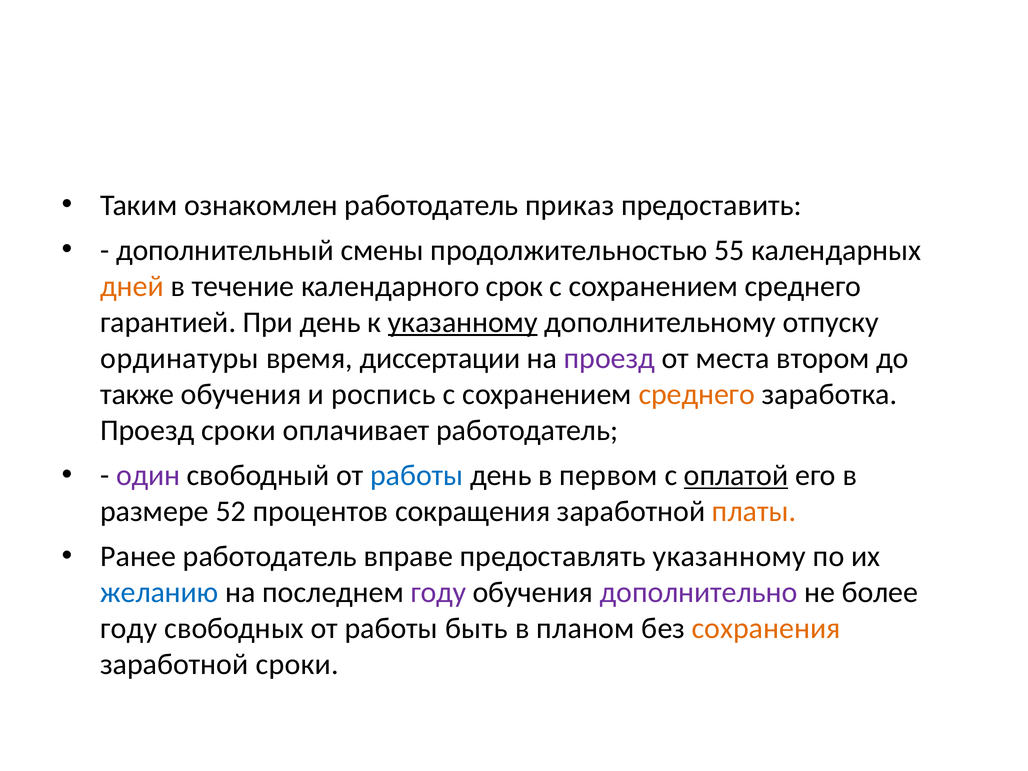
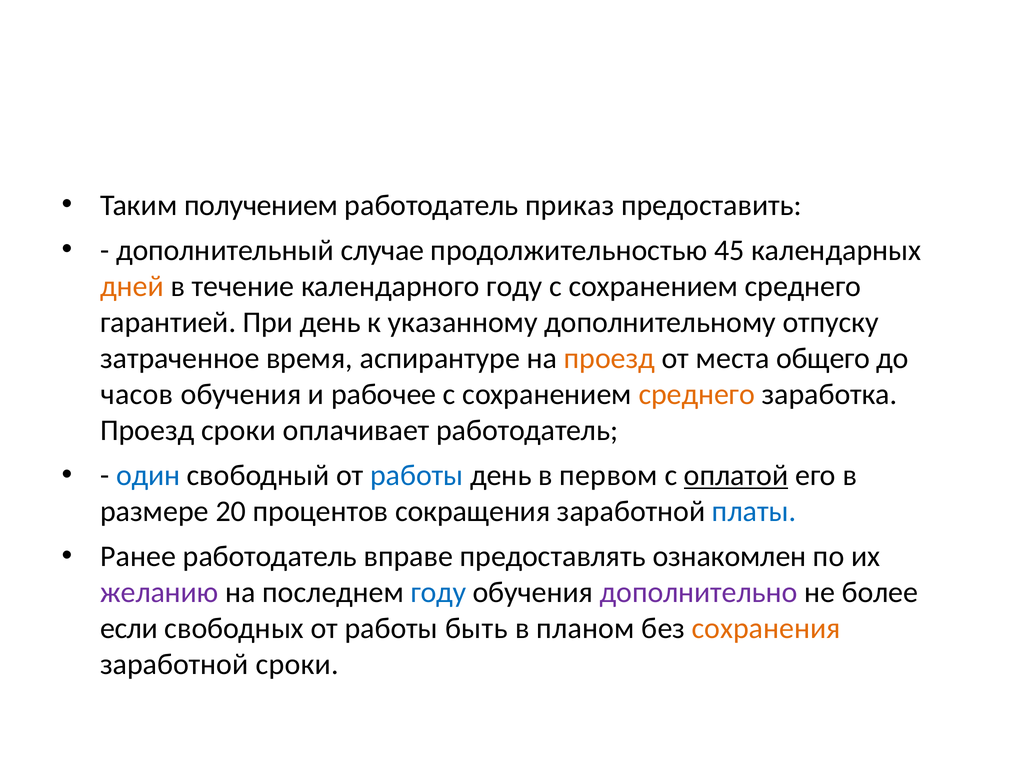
ознакомлен: ознакомлен -> получением
смены: смены -> случае
55: 55 -> 45
календарного срок: срок -> году
указанному at (463, 322) underline: present -> none
ординатуры: ординатуры -> затраченное
диссертации: диссертации -> аспирантуре
проезд at (610, 358) colour: purple -> orange
втором: втором -> общего
также: также -> часов
роспись: роспись -> рабочее
один colour: purple -> blue
52: 52 -> 20
платы colour: orange -> blue
предоставлять указанному: указанному -> ознакомлен
желанию colour: blue -> purple
году at (438, 592) colour: purple -> blue
году at (129, 628): году -> если
